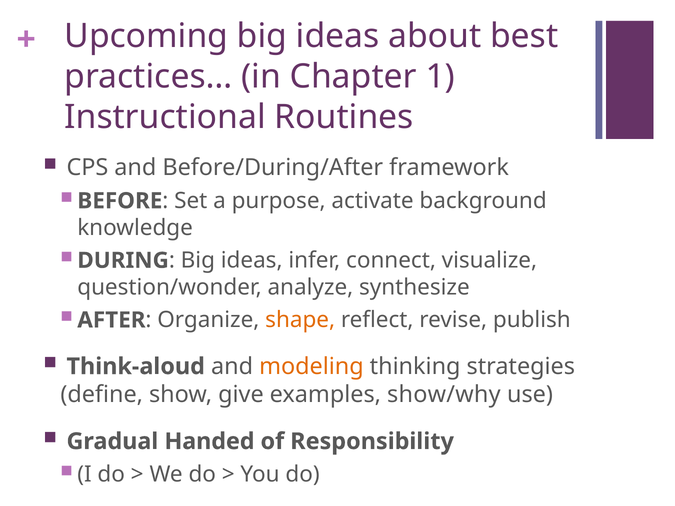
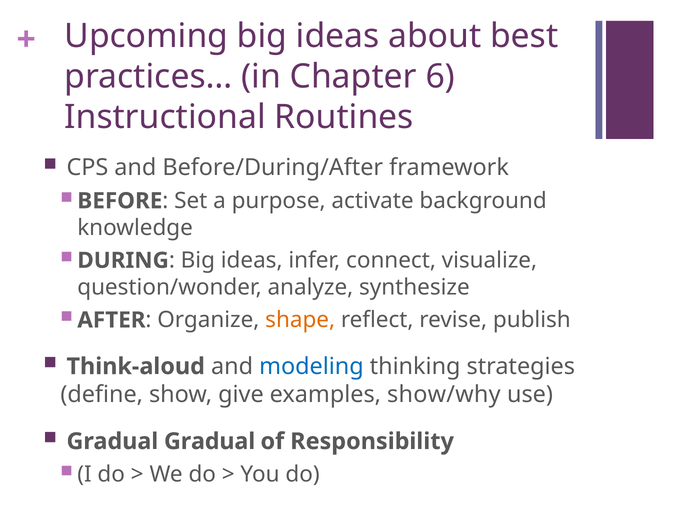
1: 1 -> 6
modeling colour: orange -> blue
Gradual Handed: Handed -> Gradual
